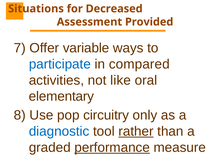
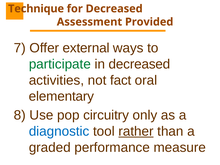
Situations: Situations -> Technique
variable: variable -> external
participate colour: blue -> green
in compared: compared -> decreased
like: like -> fact
performance underline: present -> none
